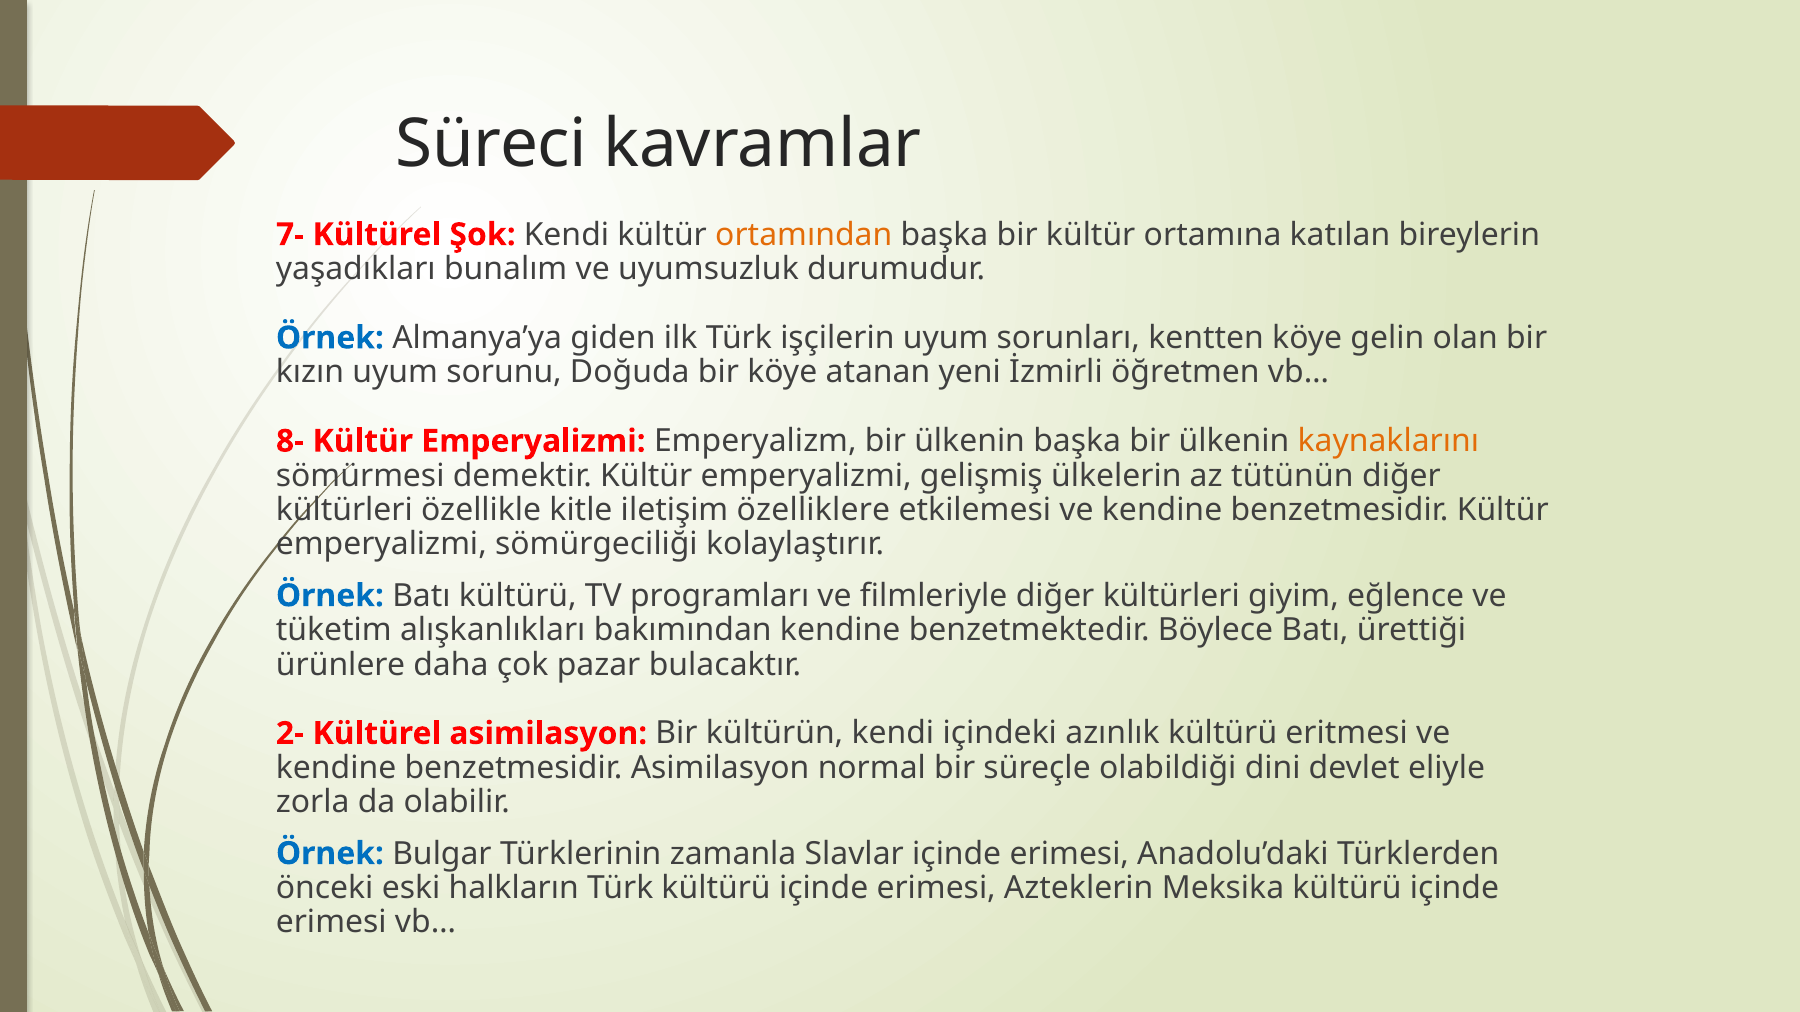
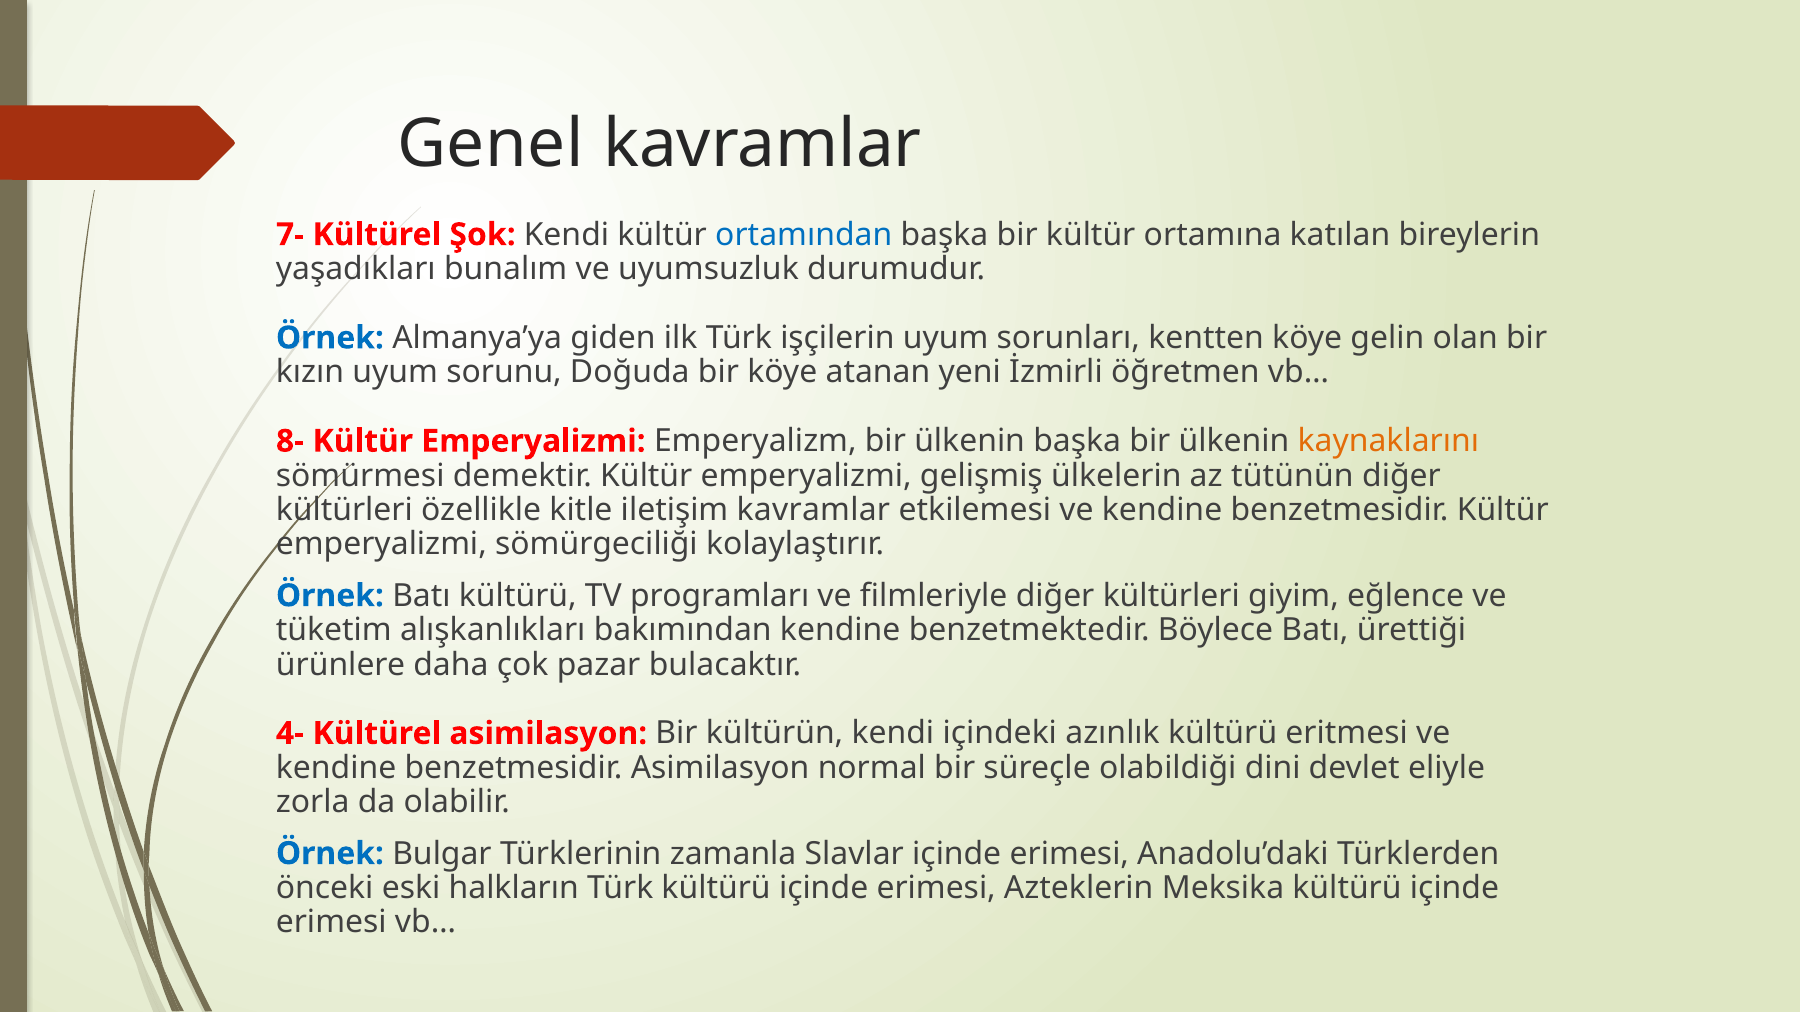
Süreci: Süreci -> Genel
ortamından colour: orange -> blue
iletişim özelliklere: özelliklere -> kavramlar
2-: 2- -> 4-
